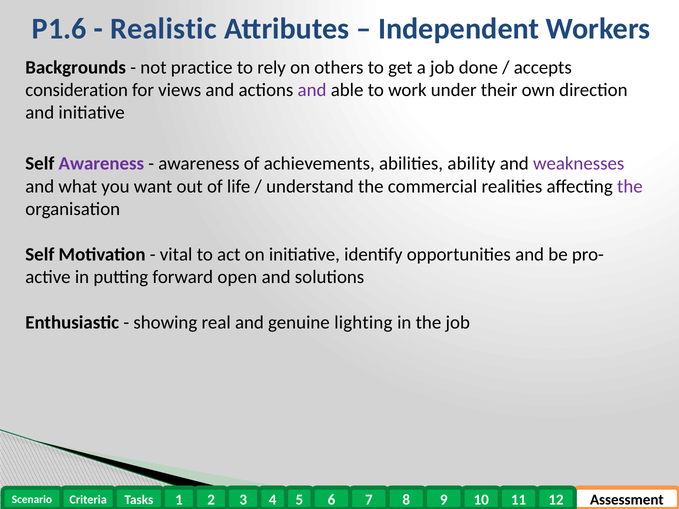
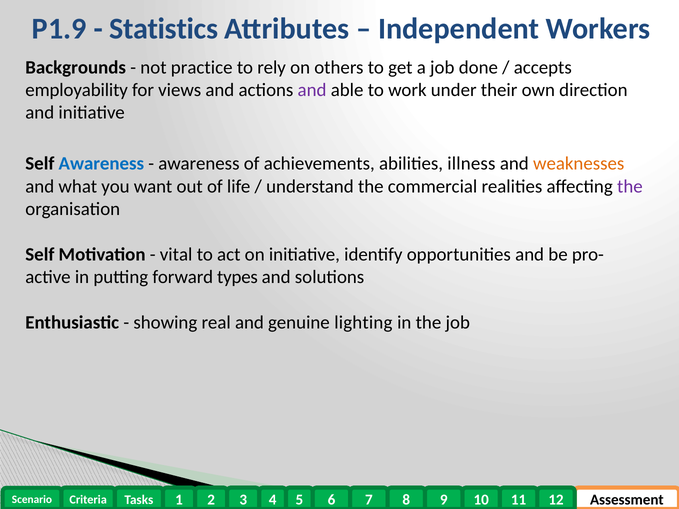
P1.6: P1.6 -> P1.9
Realistic: Realistic -> Statistics
consideration: consideration -> employability
Awareness at (101, 164) colour: purple -> blue
ability: ability -> illness
weaknesses colour: purple -> orange
open: open -> types
